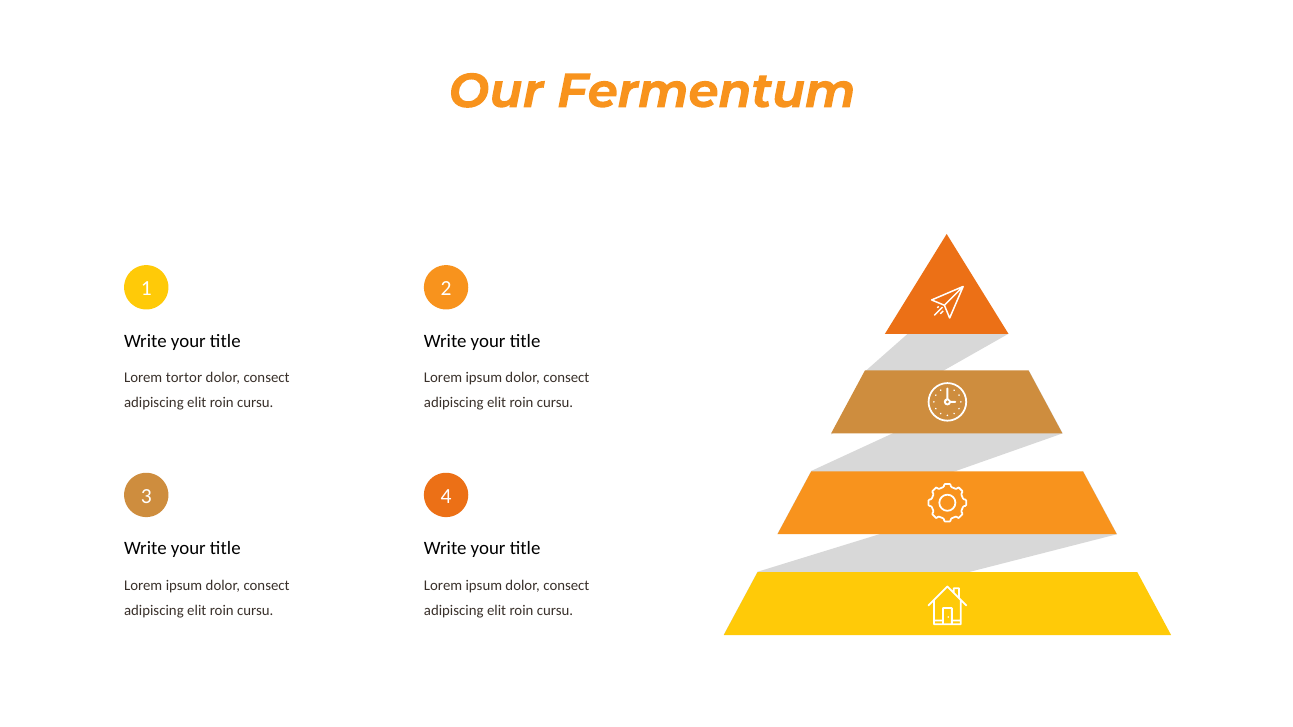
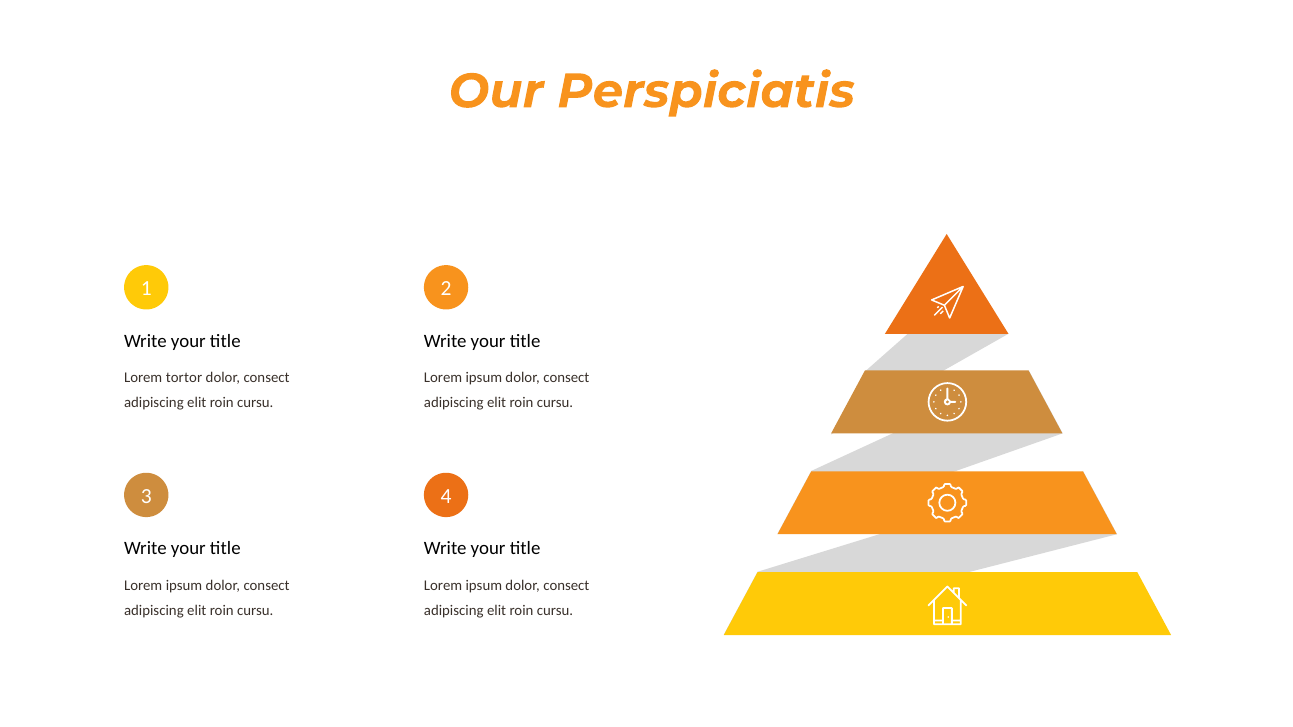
Fermentum: Fermentum -> Perspiciatis
